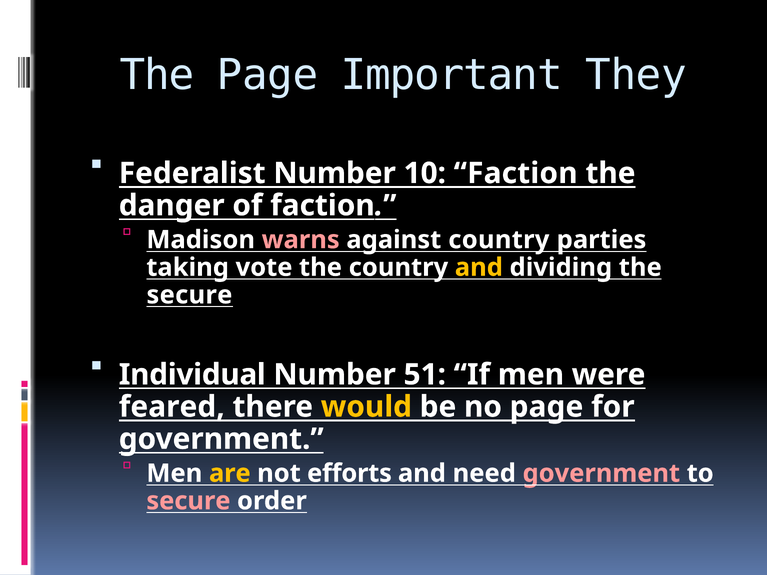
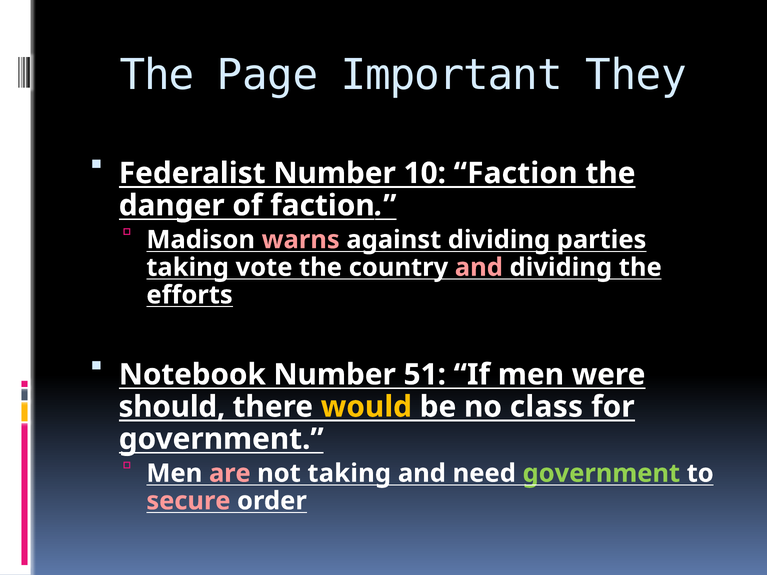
against country: country -> dividing
and at (479, 267) colour: yellow -> pink
secure at (189, 295): secure -> efforts
Individual: Individual -> Notebook
feared: feared -> should
no page: page -> class
are colour: yellow -> pink
not efforts: efforts -> taking
government at (601, 474) colour: pink -> light green
